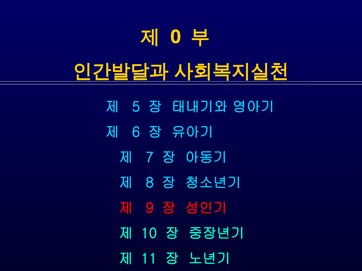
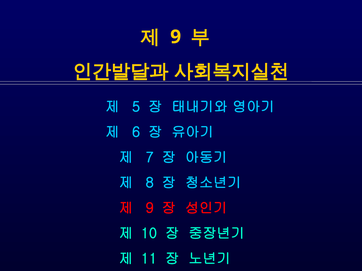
0 at (176, 37): 0 -> 9
